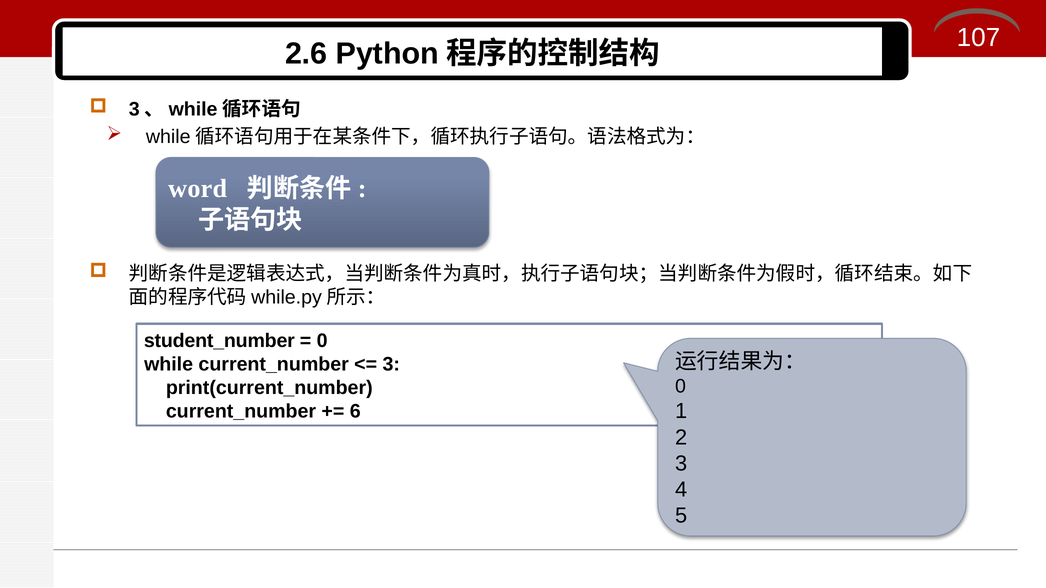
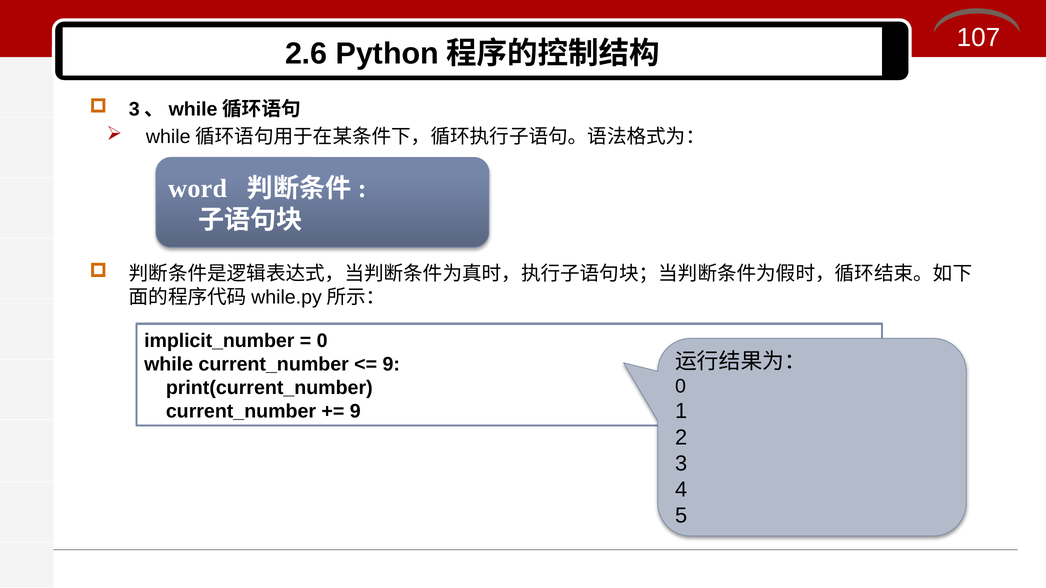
student_number: student_number -> implicit_number
3 at (391, 364): 3 -> 9
6 at (355, 412): 6 -> 9
